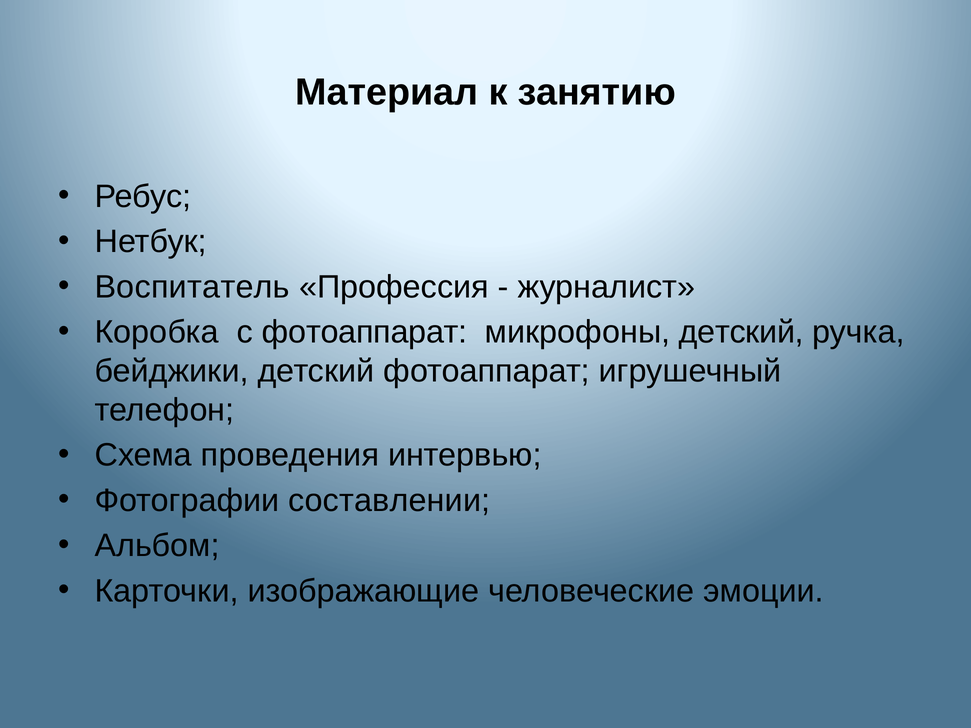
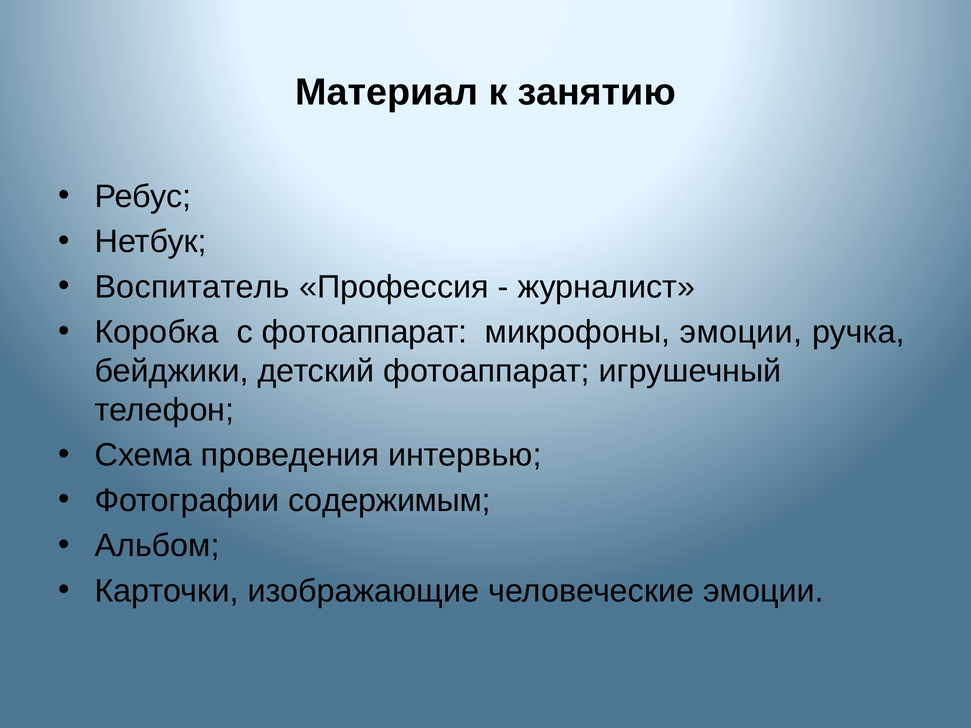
микрофоны детский: детский -> эмоции
составлении: составлении -> содержимым
